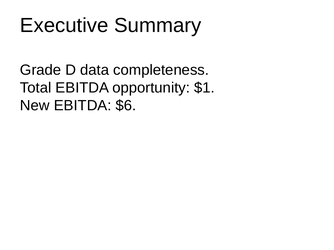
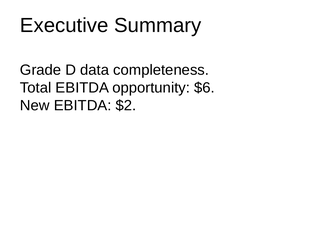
$1: $1 -> $6
$6: $6 -> $2
